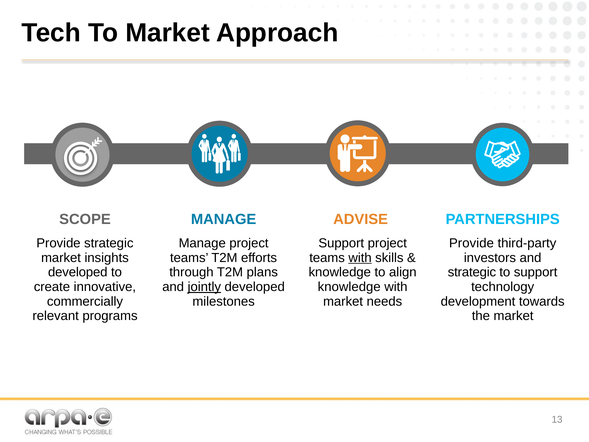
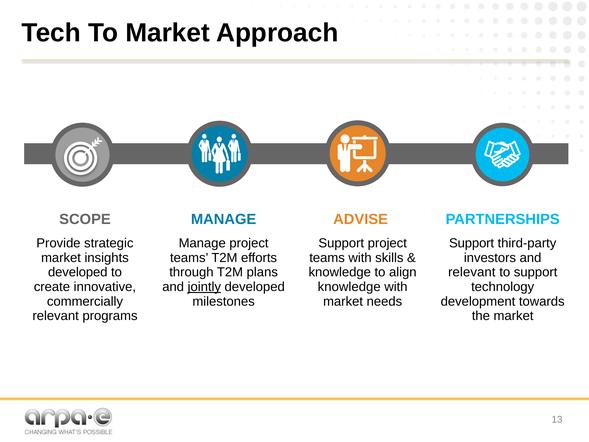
Provide at (471, 243): Provide -> Support
with at (360, 258) underline: present -> none
strategic at (472, 272): strategic -> relevant
